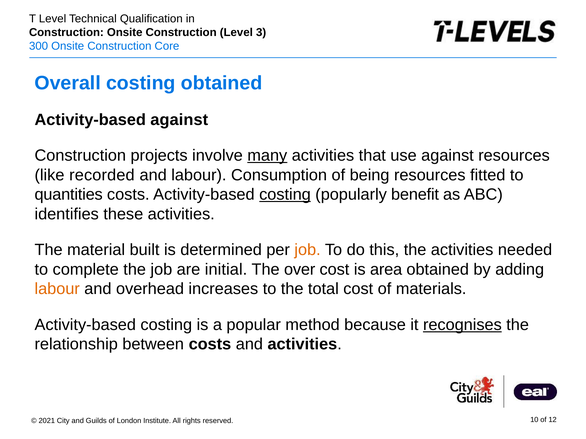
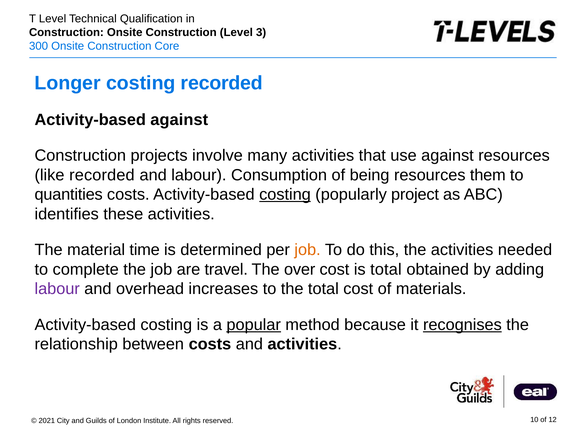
Overall: Overall -> Longer
costing obtained: obtained -> recorded
many underline: present -> none
fitted: fitted -> them
benefit: benefit -> project
built: built -> time
initial: initial -> travel
is area: area -> total
labour at (57, 289) colour: orange -> purple
popular underline: none -> present
